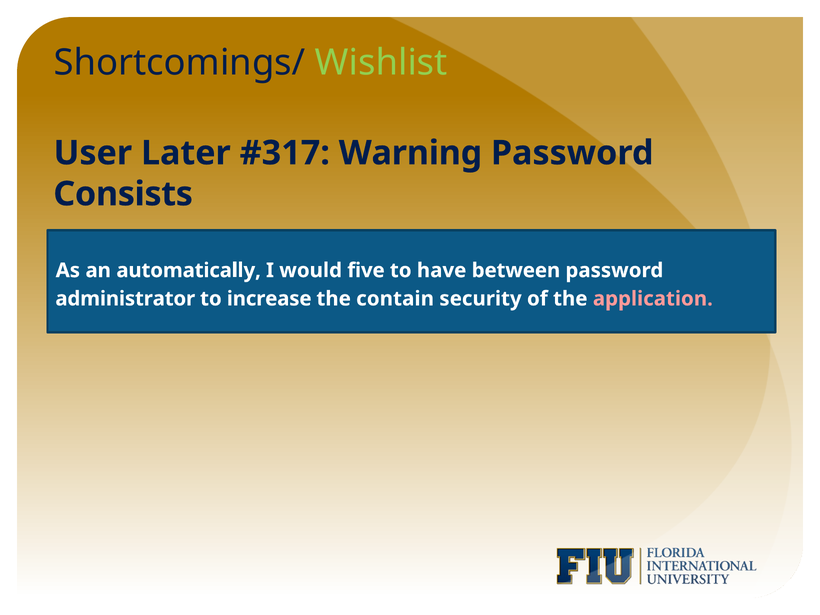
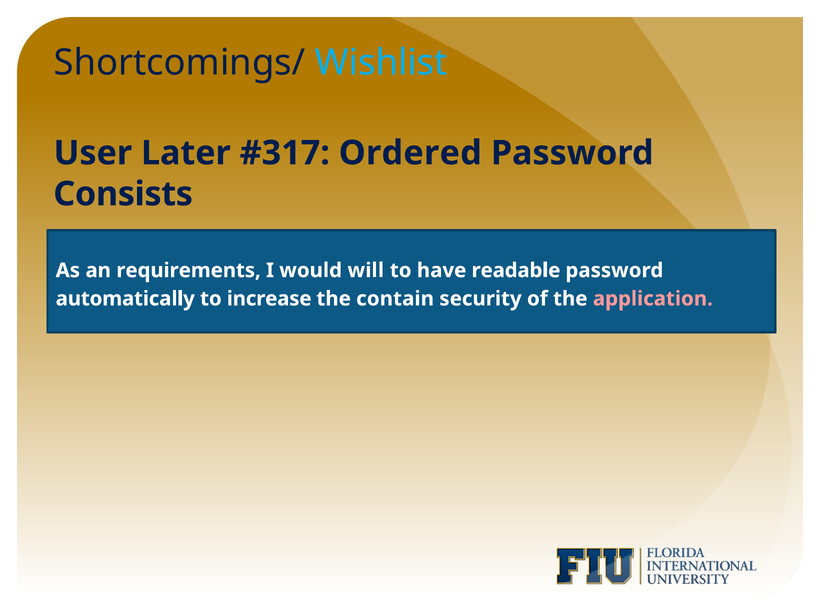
Wishlist colour: light green -> light blue
Warning: Warning -> Ordered
automatically: automatically -> requirements
five: five -> will
between: between -> readable
administrator: administrator -> automatically
